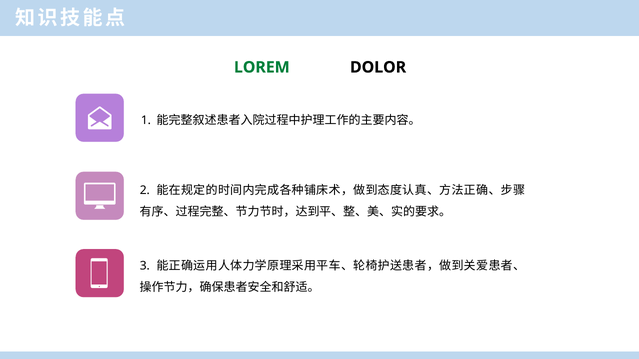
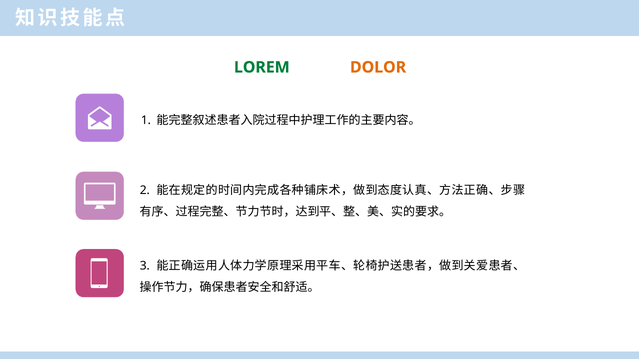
DOLOR colour: black -> orange
